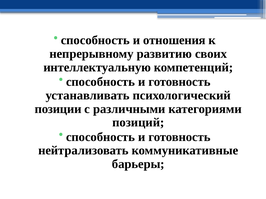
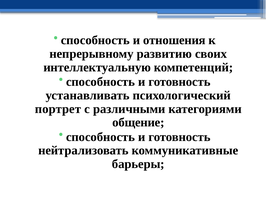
позиции: позиции -> портрет
позиций: позиций -> общение
